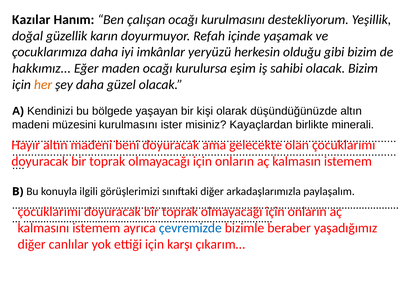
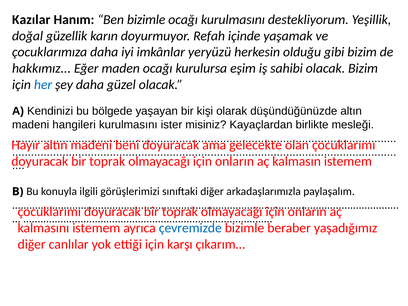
Ben çalışan: çalışan -> bizimle
her colour: orange -> blue
müzesini: müzesini -> hangileri
minerali: minerali -> mesleği
